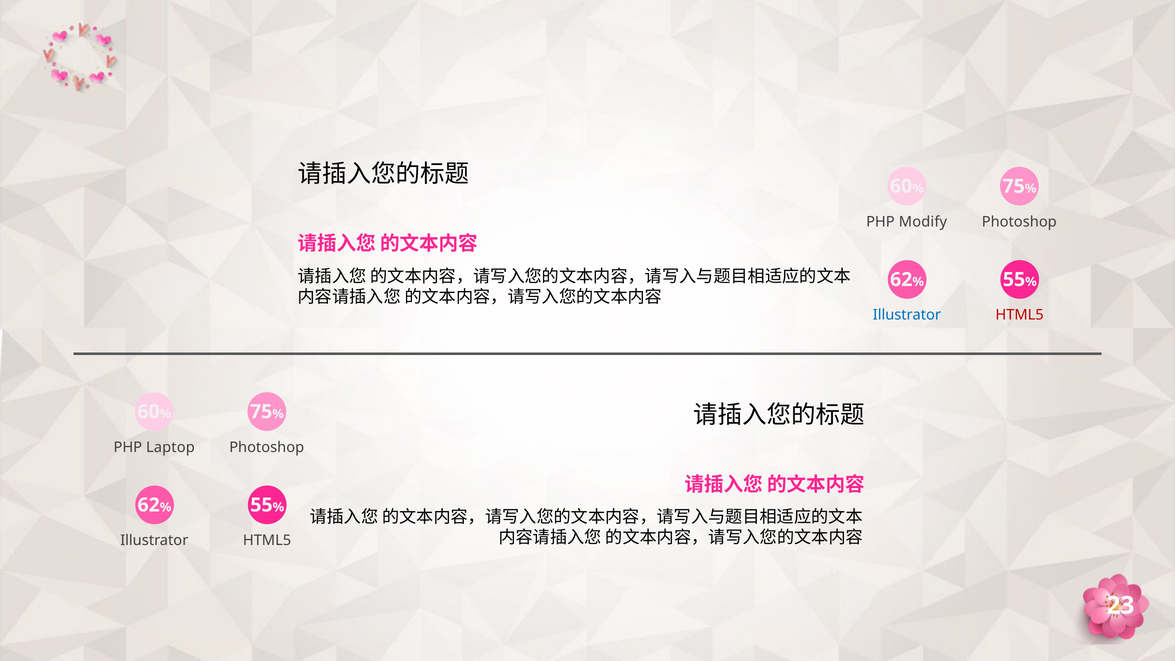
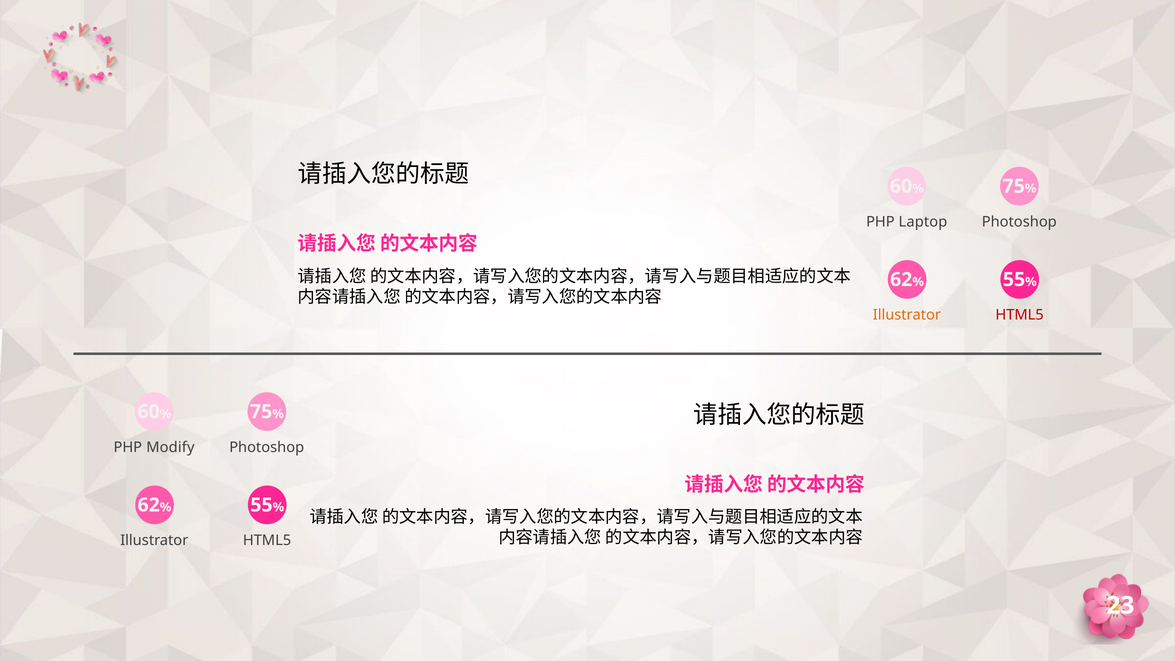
Modify: Modify -> Laptop
Illustrator at (907, 315) colour: blue -> orange
Laptop: Laptop -> Modify
